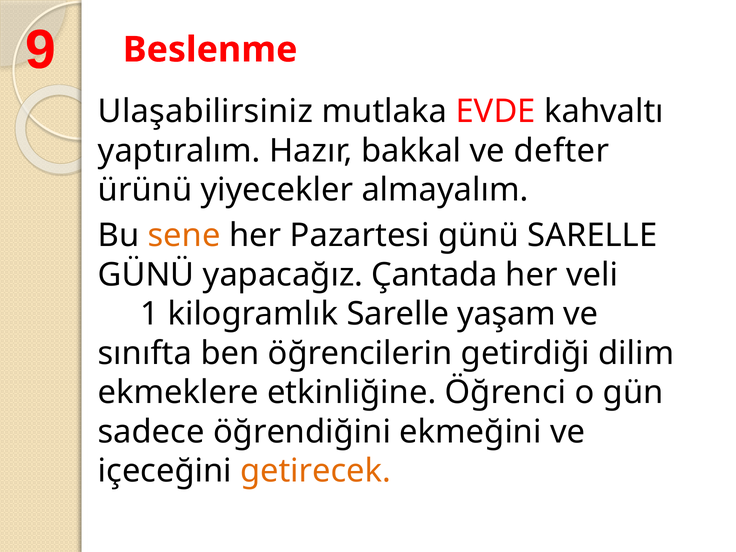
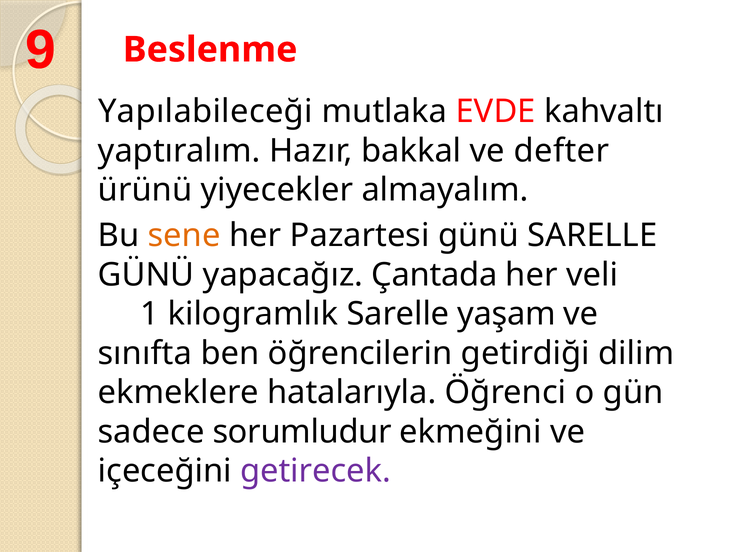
Ulaşabilirsiniz: Ulaşabilirsiniz -> Yapılabileceği
etkinliğine: etkinliğine -> hatalarıyla
öğrendiğini: öğrendiğini -> sorumludur
getirecek colour: orange -> purple
